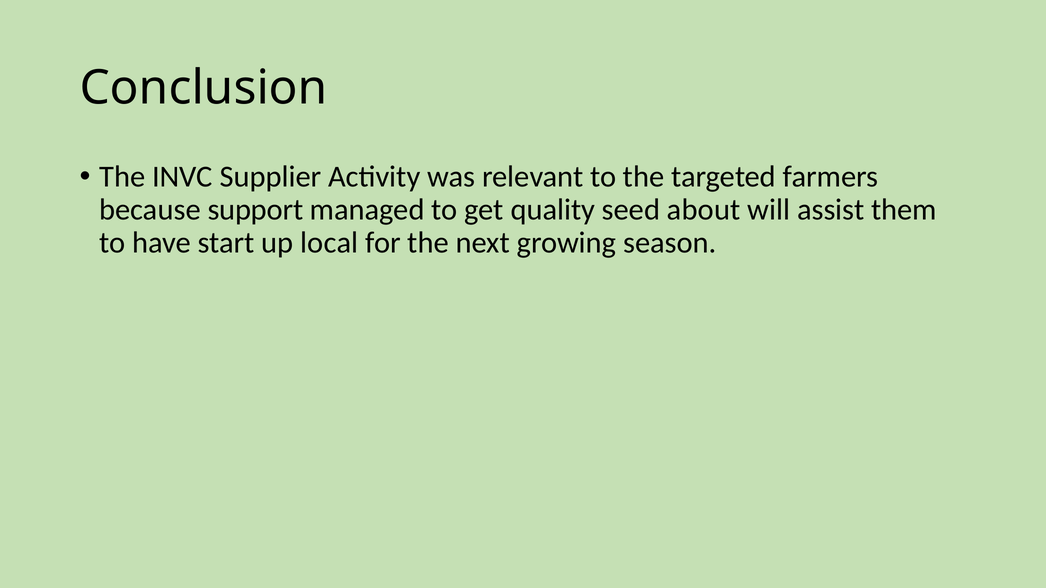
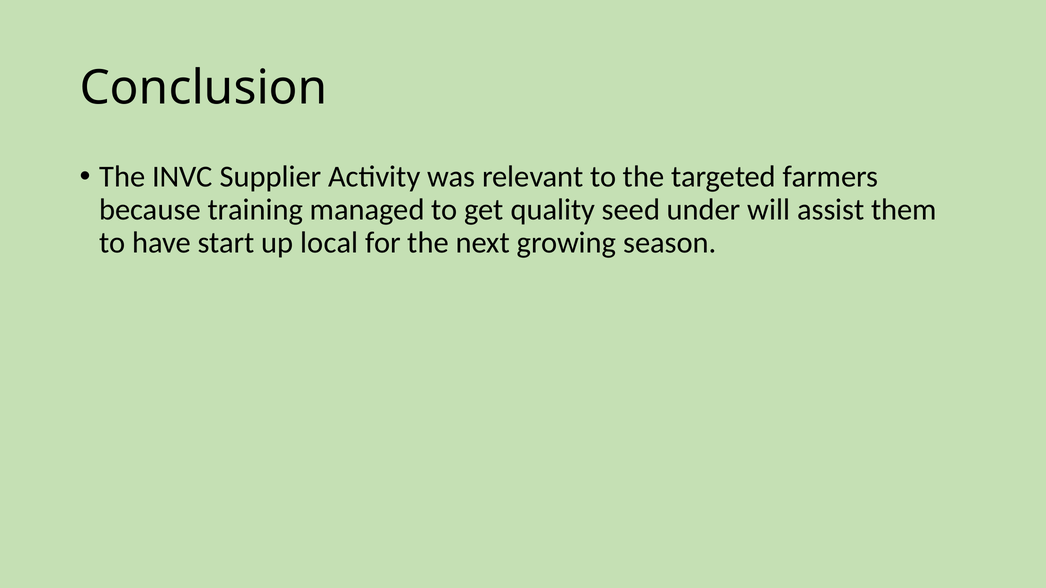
support: support -> training
about: about -> under
